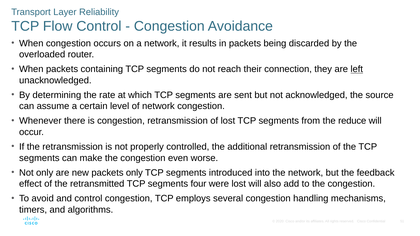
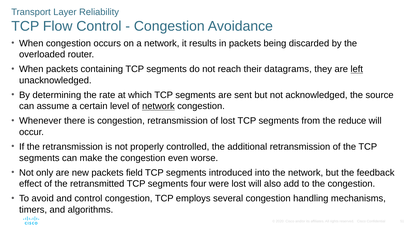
connection: connection -> datagrams
network at (158, 106) underline: none -> present
packets only: only -> field
